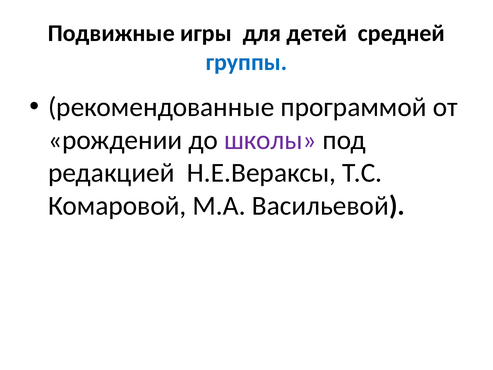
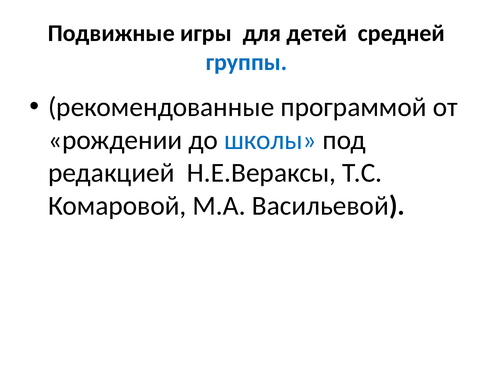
школы colour: purple -> blue
